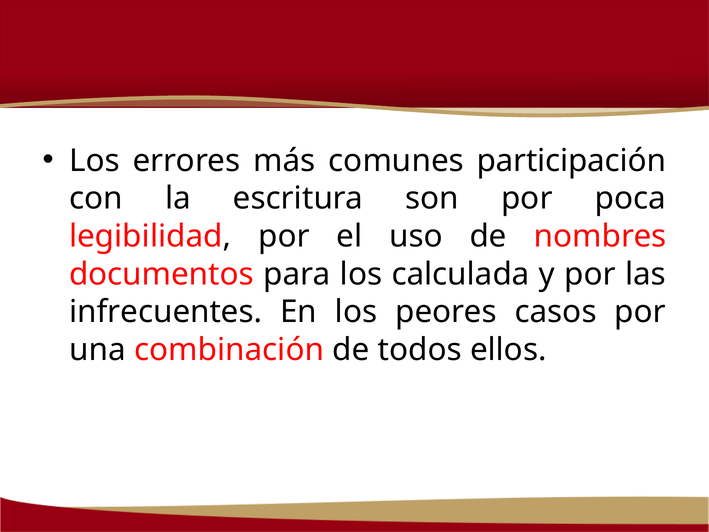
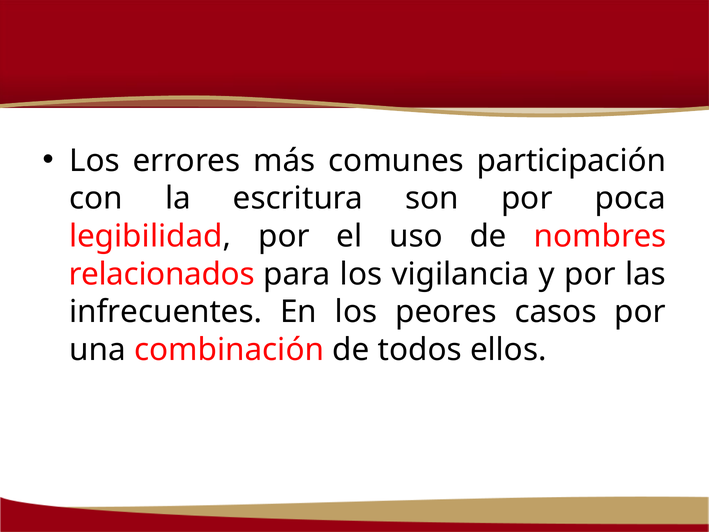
documentos: documentos -> relacionados
calculada: calculada -> vigilancia
